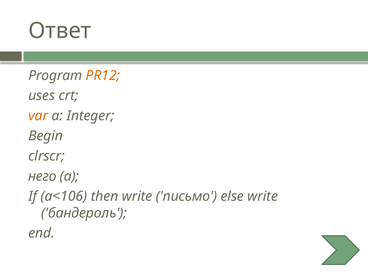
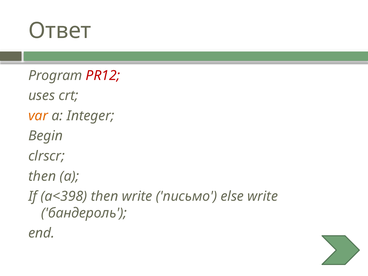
PR12 colour: orange -> red
него at (42, 176): него -> then
a<106: a<106 -> a<398
